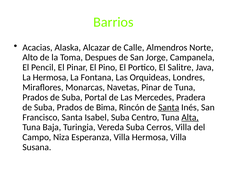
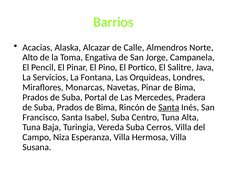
Despues: Despues -> Engativa
La Hermosa: Hermosa -> Servicios
Pinar de Tuna: Tuna -> Bima
Alta underline: present -> none
